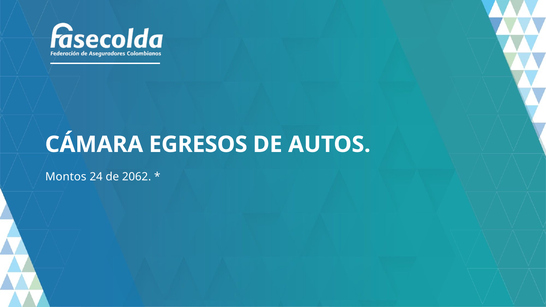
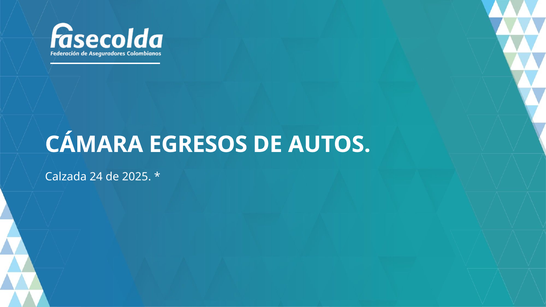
Montos: Montos -> Calzada
2062: 2062 -> 2025
